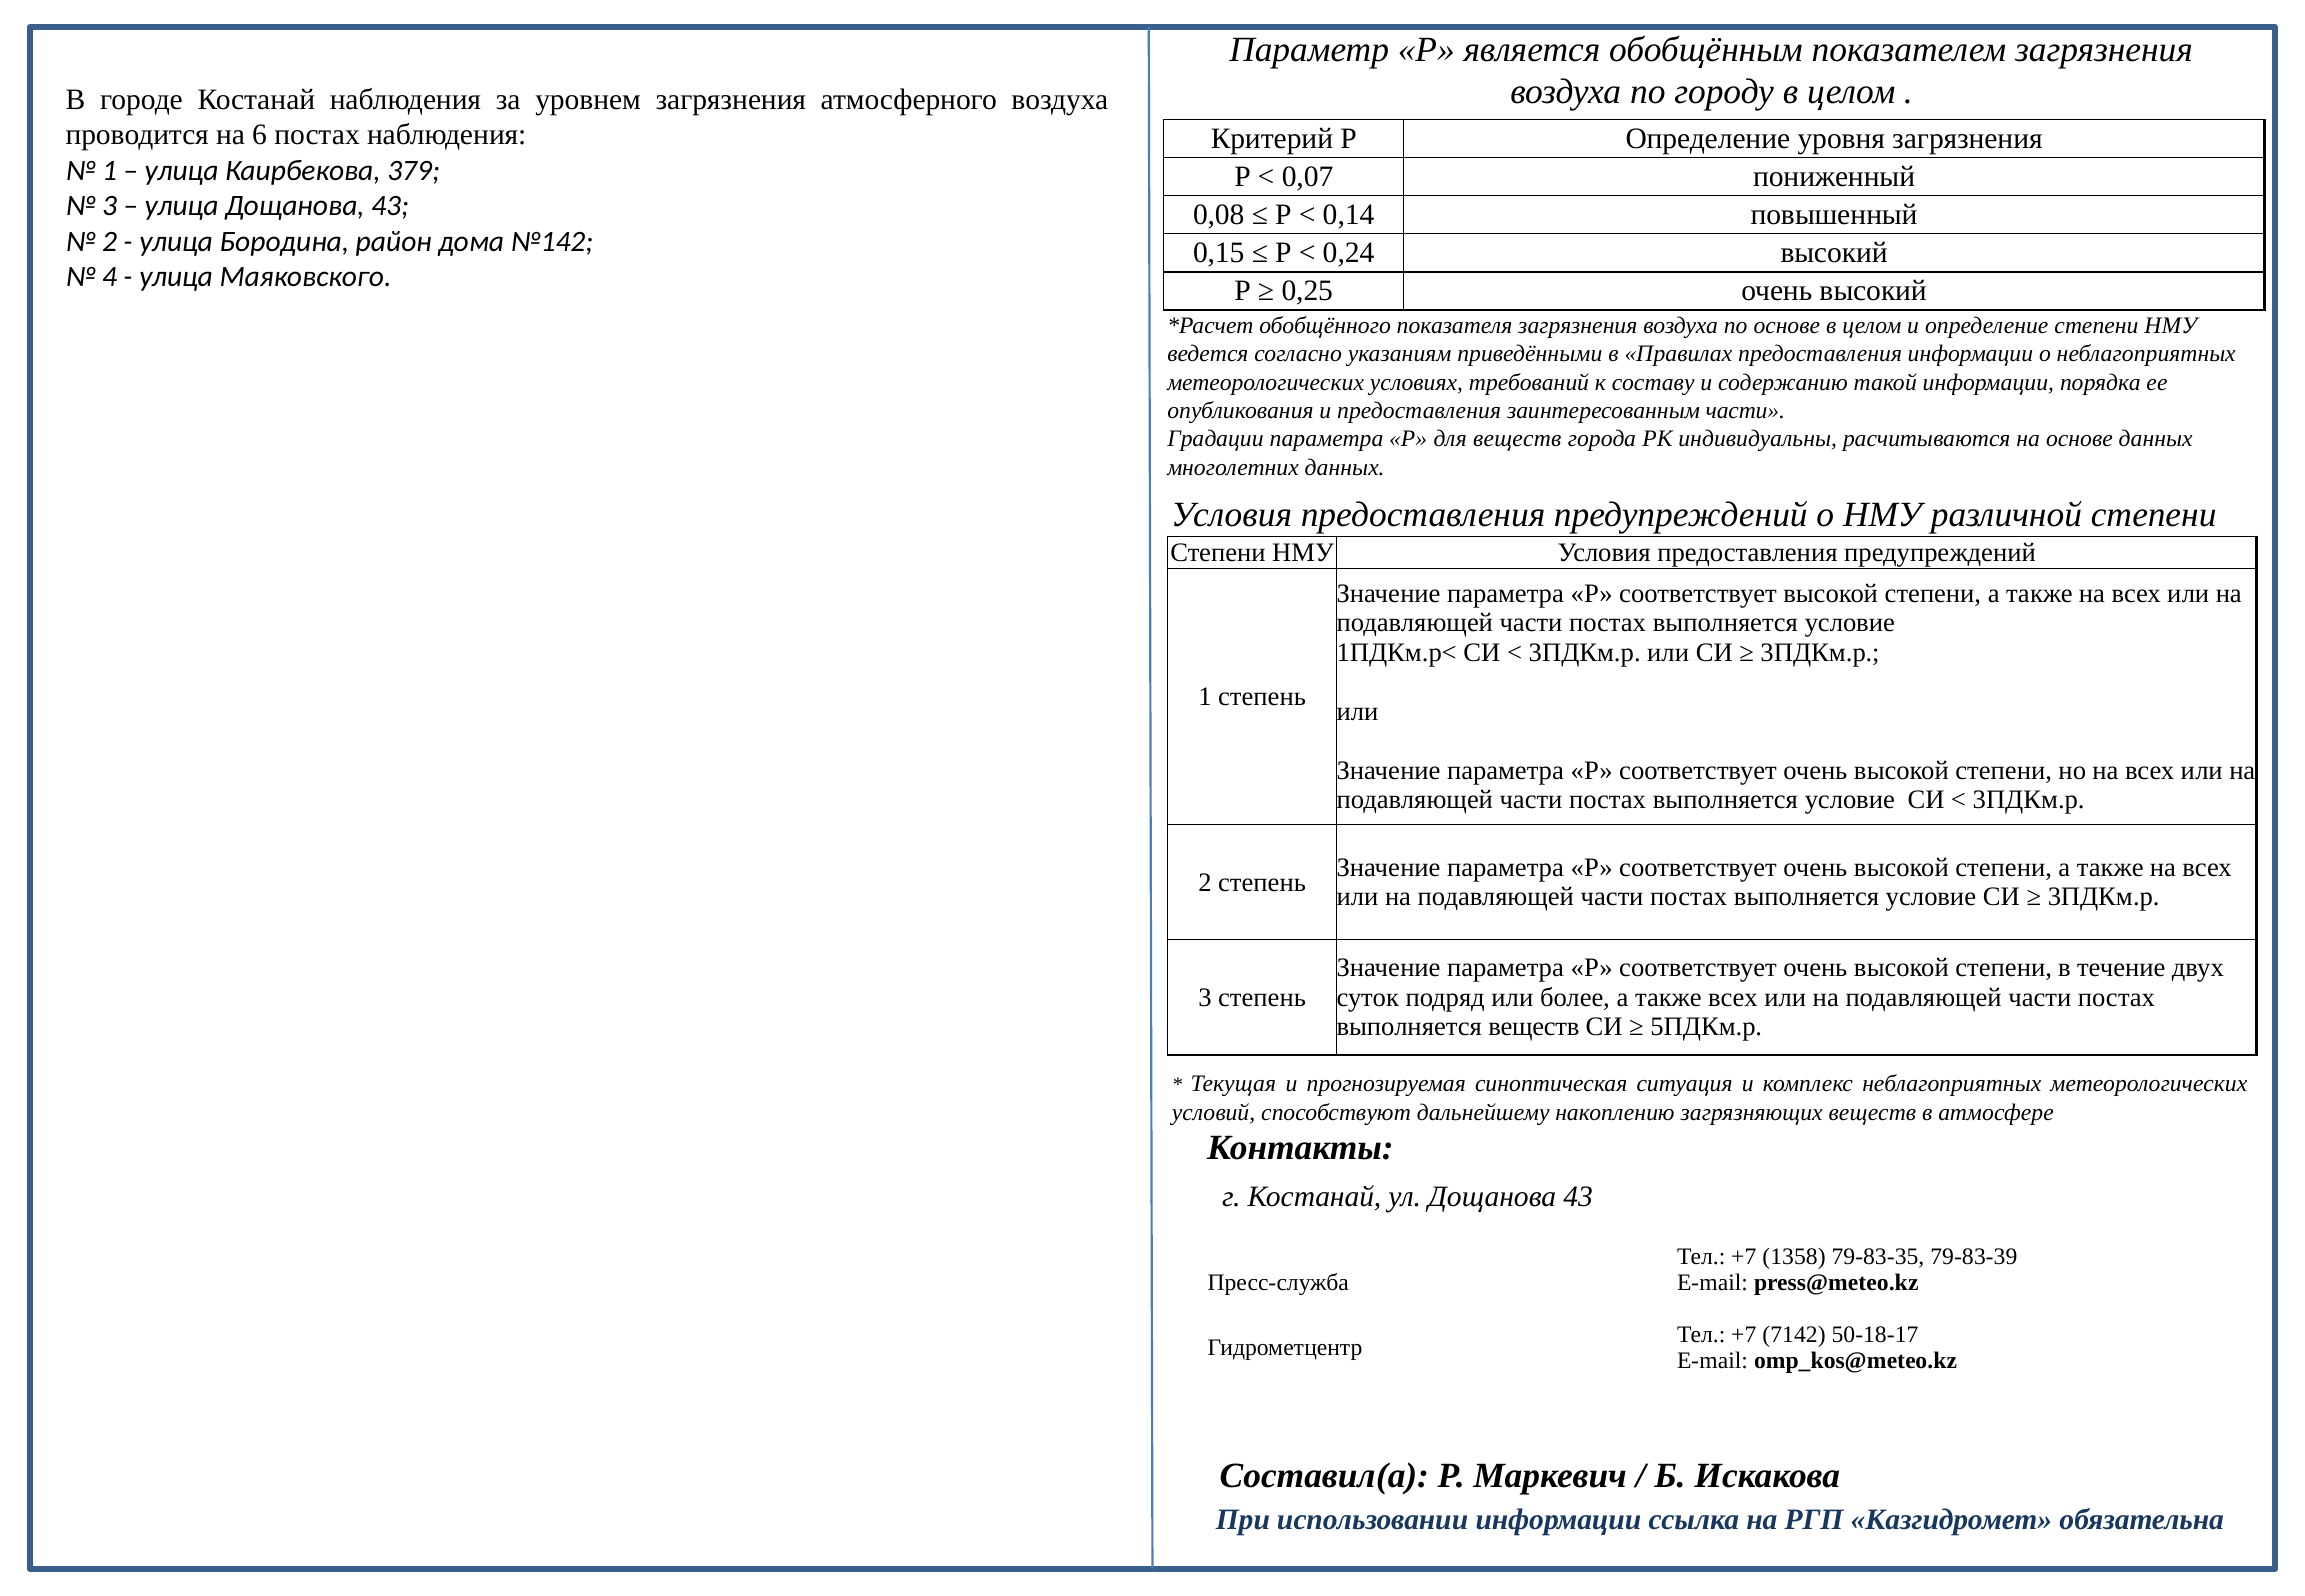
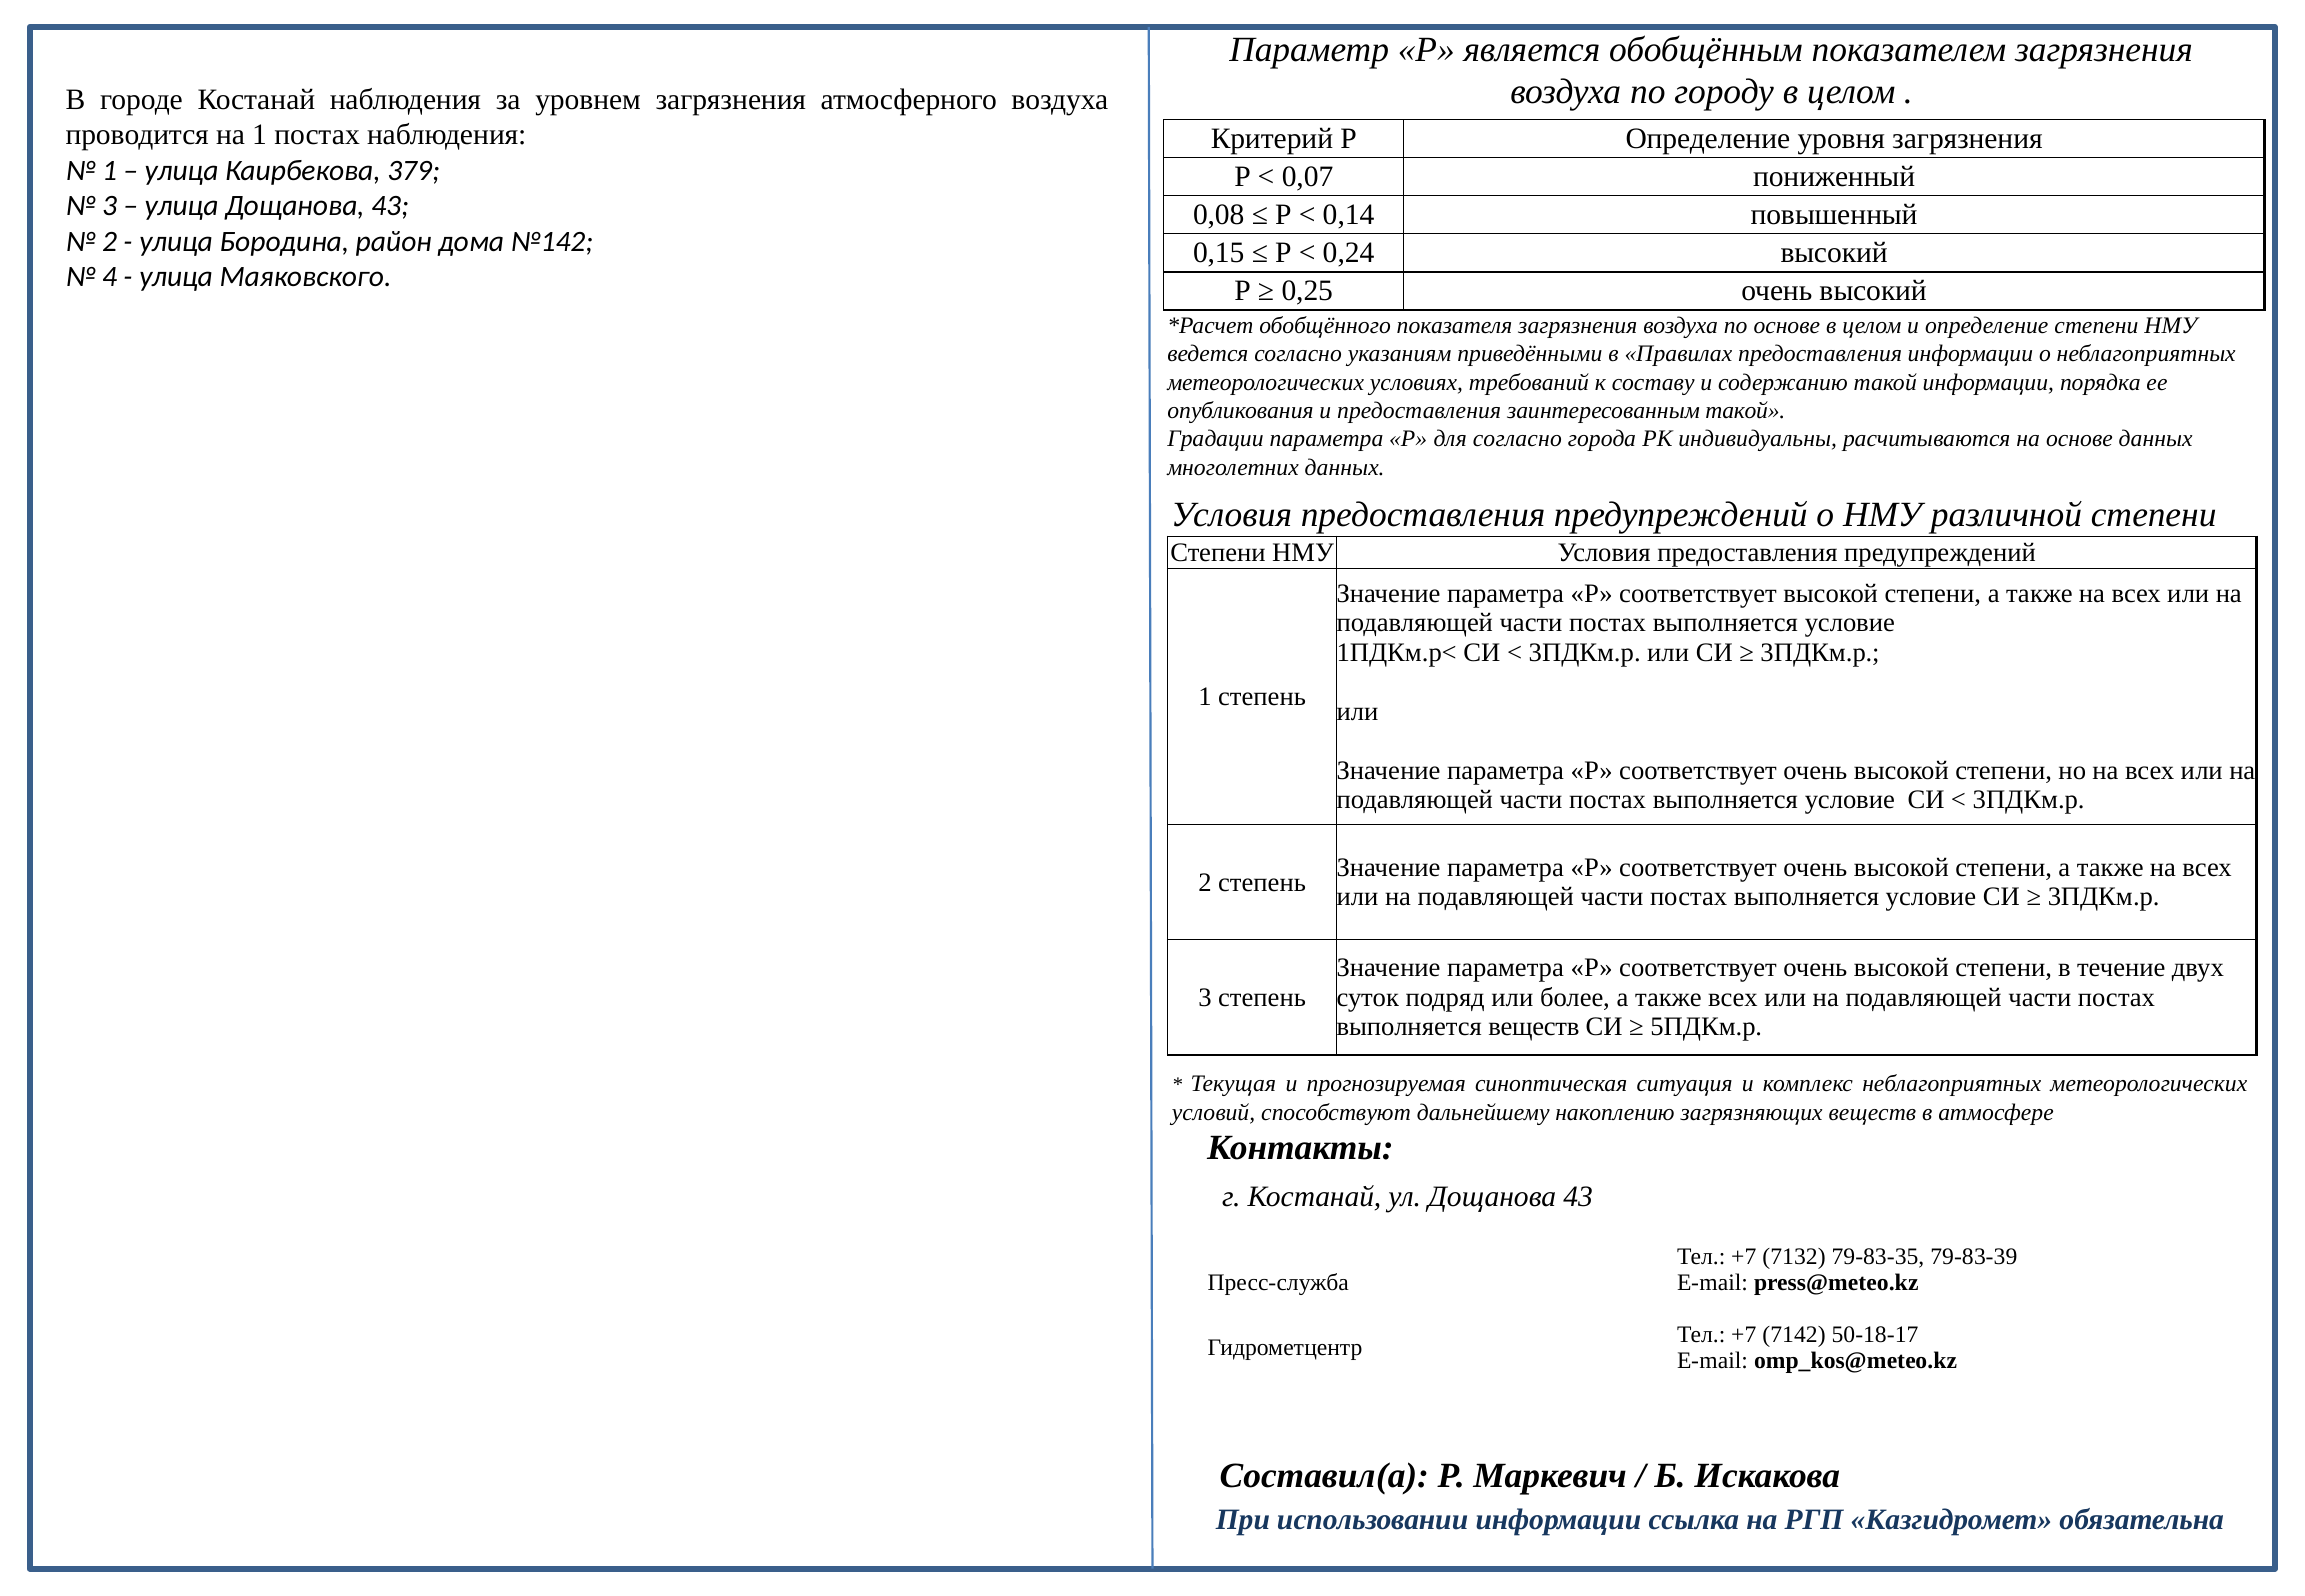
на 6: 6 -> 1
заинтересованным части: части -> такой
для веществ: веществ -> согласно
1358: 1358 -> 7132
